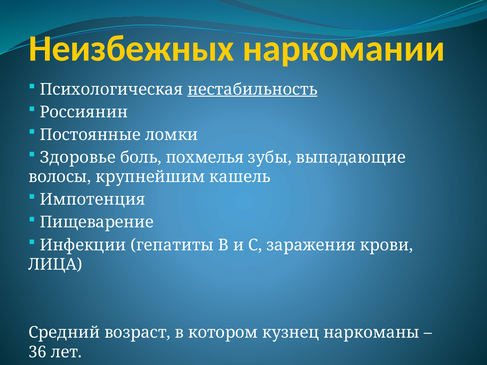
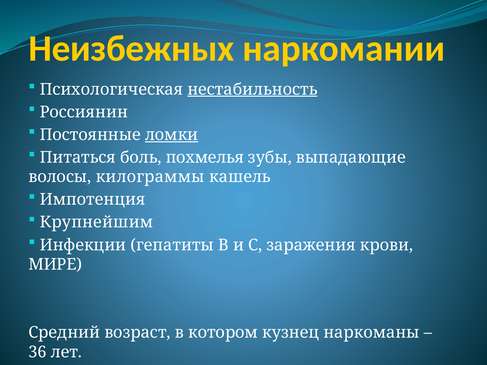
ломки underline: none -> present
Здоровье: Здоровье -> Питаться
крупнейшим: крупнейшим -> килограммы
Пищеварение: Пищеварение -> Крупнейшим
ЛИЦА: ЛИЦА -> МИРЕ
